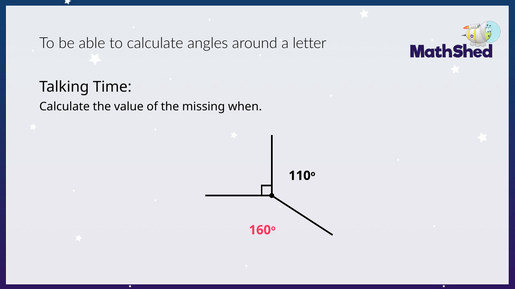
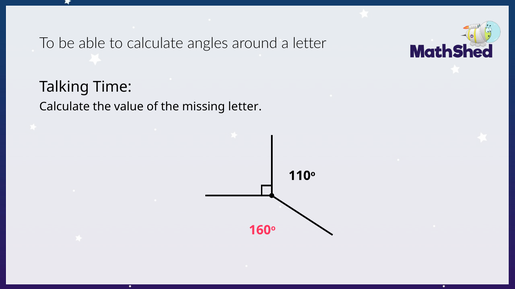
missing when: when -> letter
